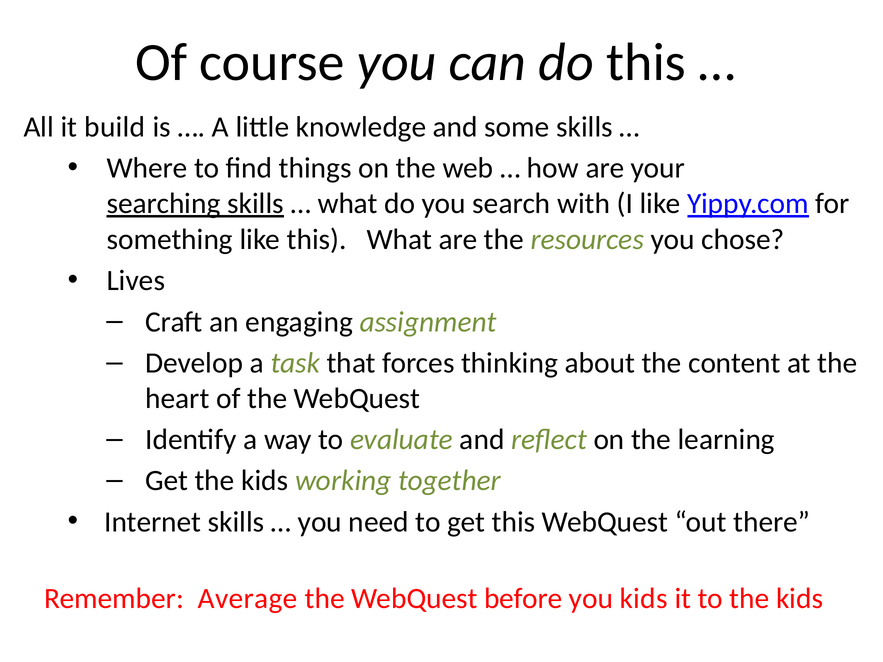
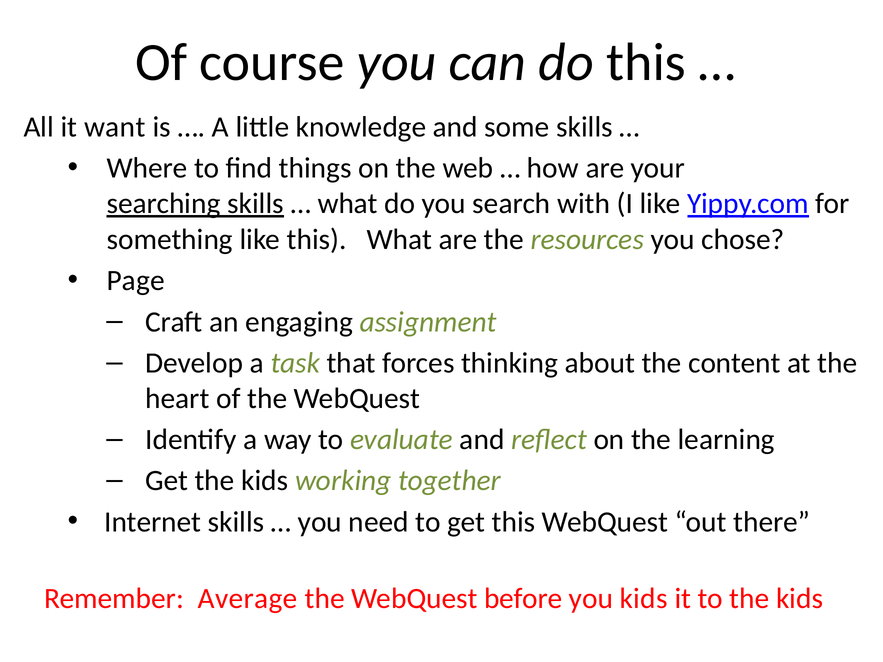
build: build -> want
Lives: Lives -> Page
